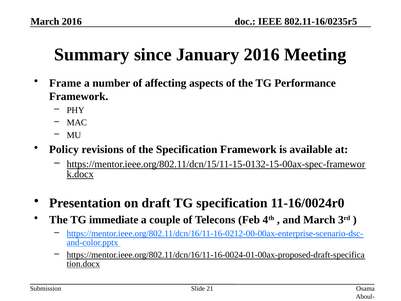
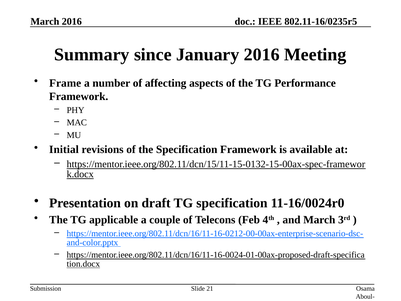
Policy: Policy -> Initial
immediate: immediate -> applicable
